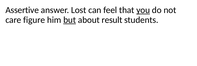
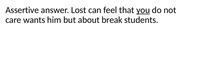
figure: figure -> wants
but underline: present -> none
result: result -> break
